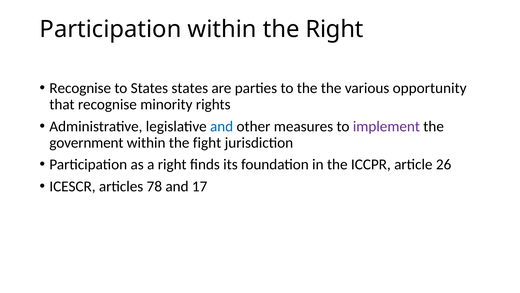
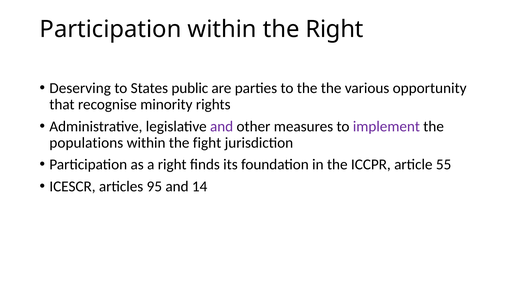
Recognise at (80, 88): Recognise -> Deserving
States states: states -> public
and at (222, 126) colour: blue -> purple
government: government -> populations
26: 26 -> 55
78: 78 -> 95
17: 17 -> 14
